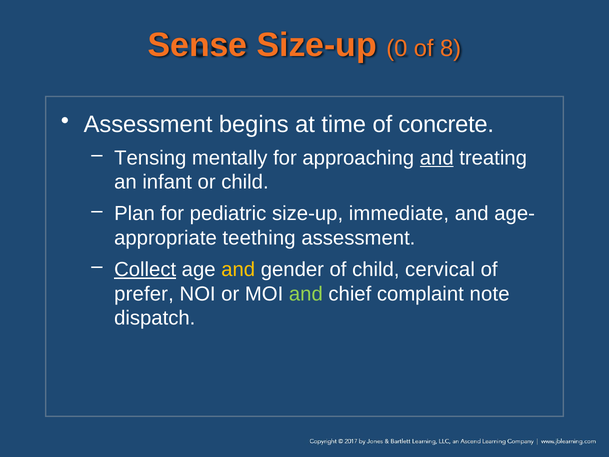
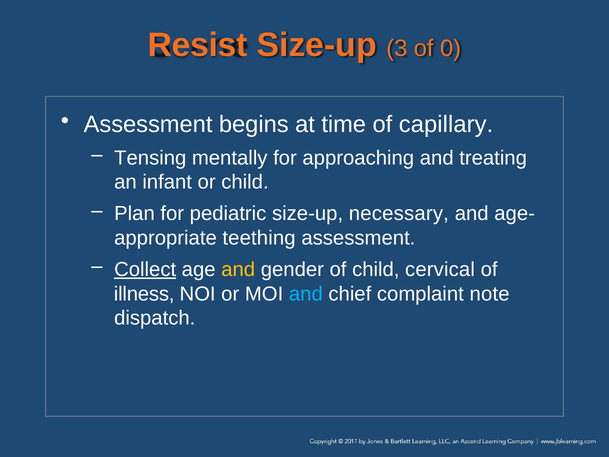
Sense: Sense -> Resist
0: 0 -> 3
8: 8 -> 0
concrete: concrete -> capillary
and at (437, 158) underline: present -> none
immediate: immediate -> necessary
prefer: prefer -> illness
and at (306, 294) colour: light green -> light blue
